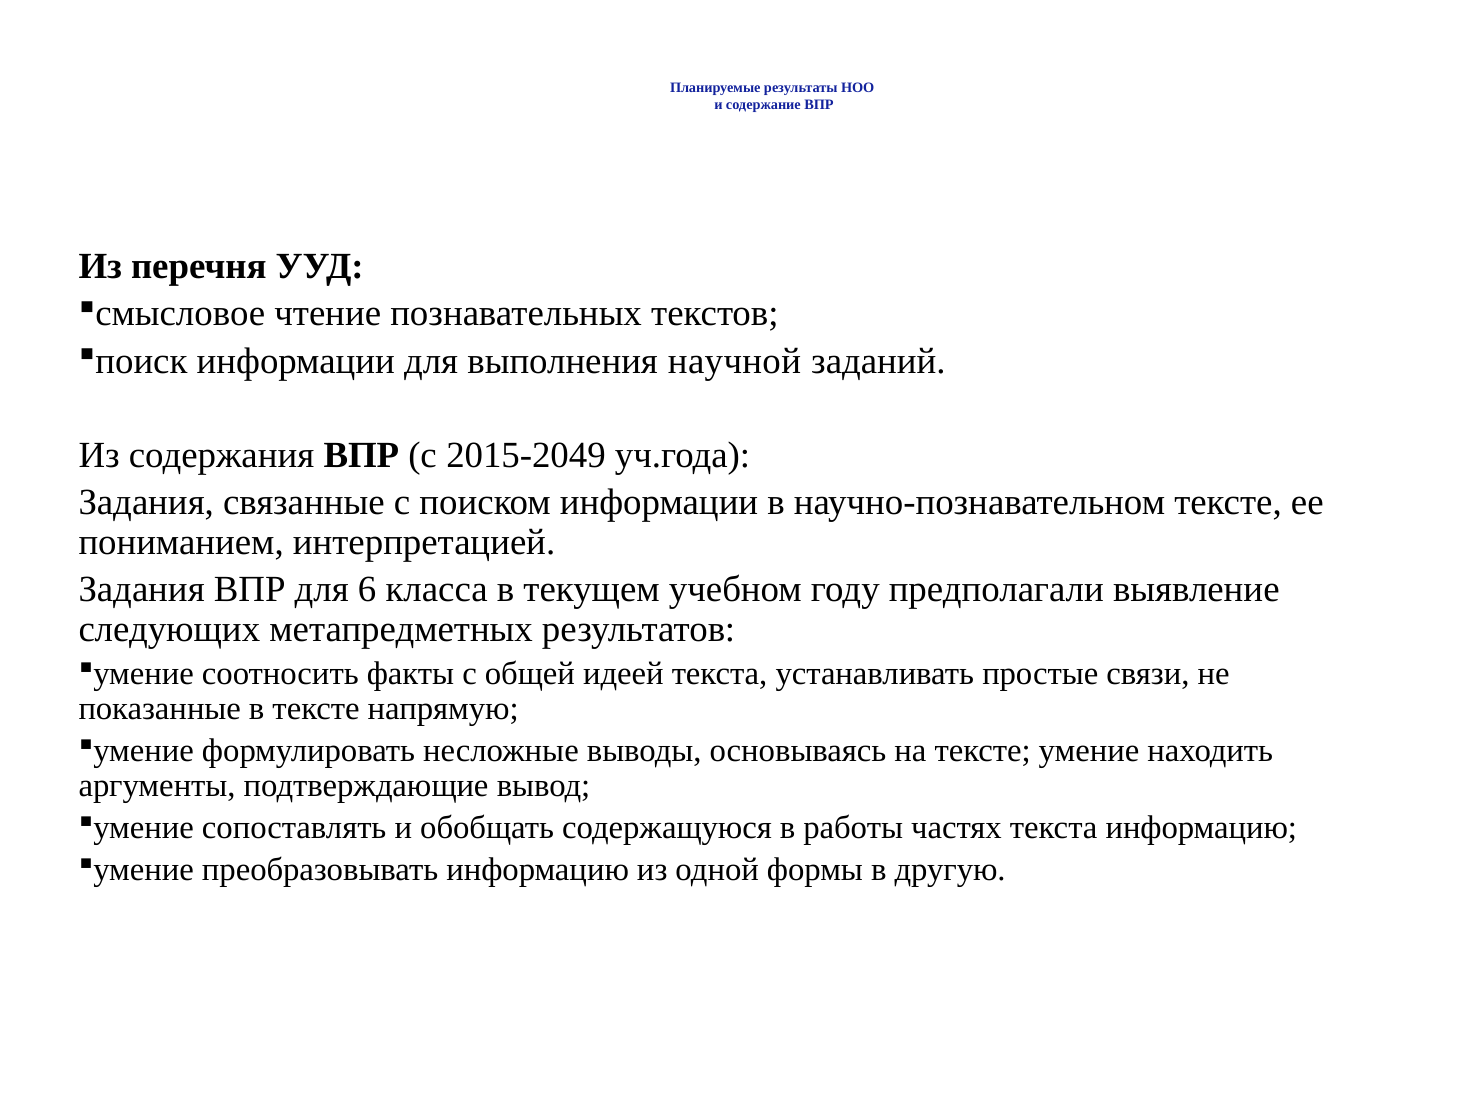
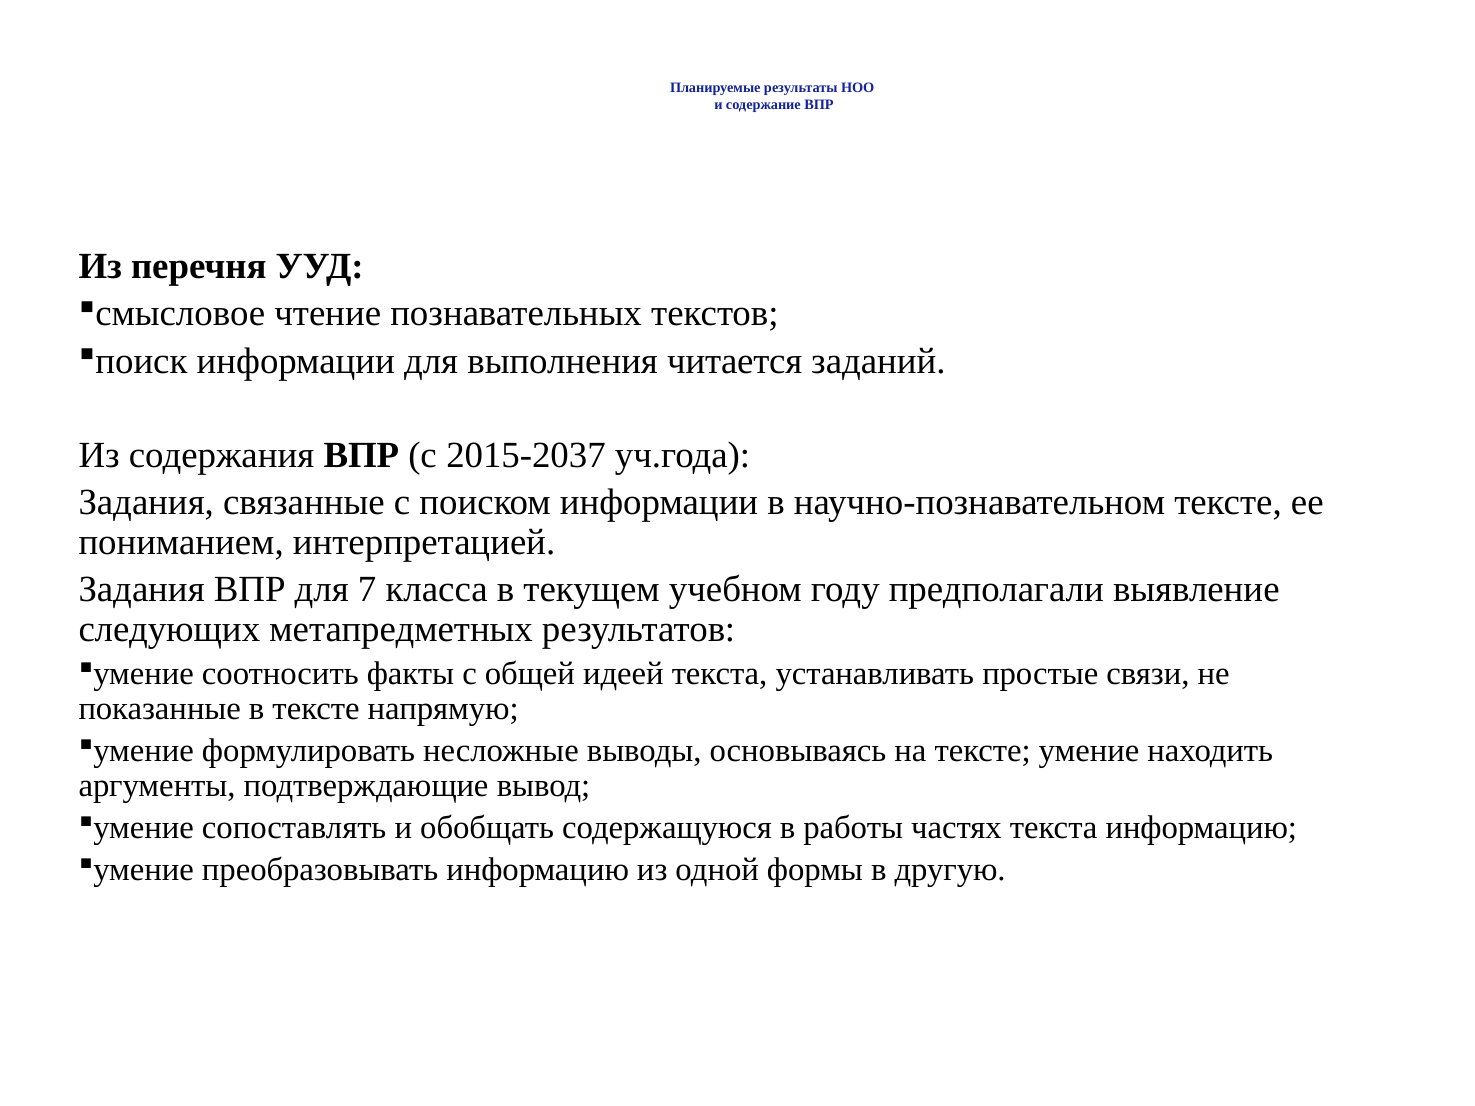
научной: научной -> читается
2015-2049: 2015-2049 -> 2015-2037
6: 6 -> 7
